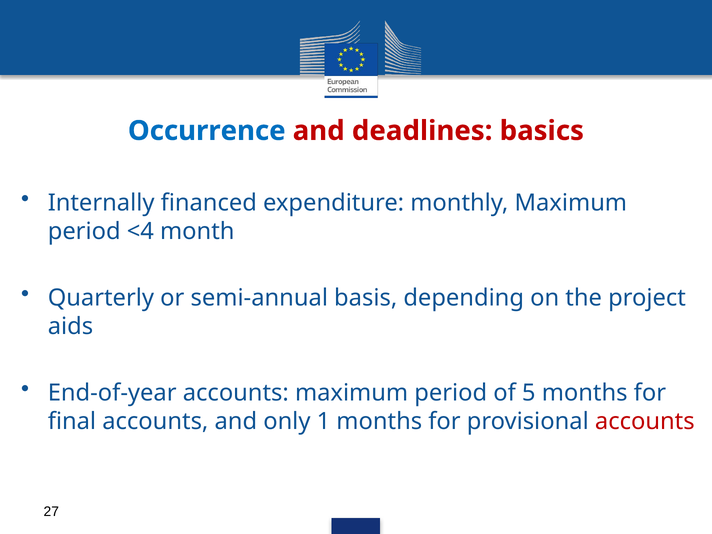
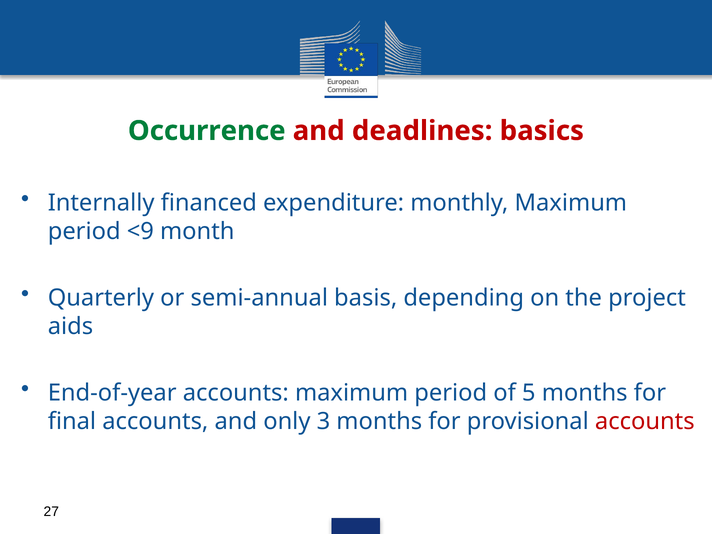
Occurrence colour: blue -> green
<4: <4 -> <9
1: 1 -> 3
